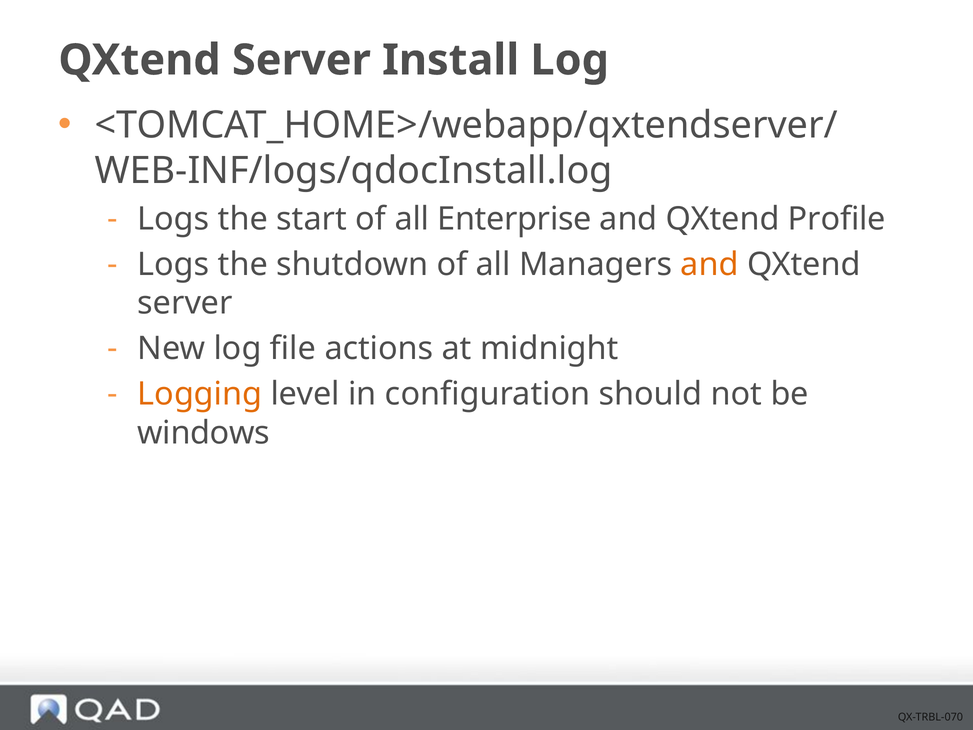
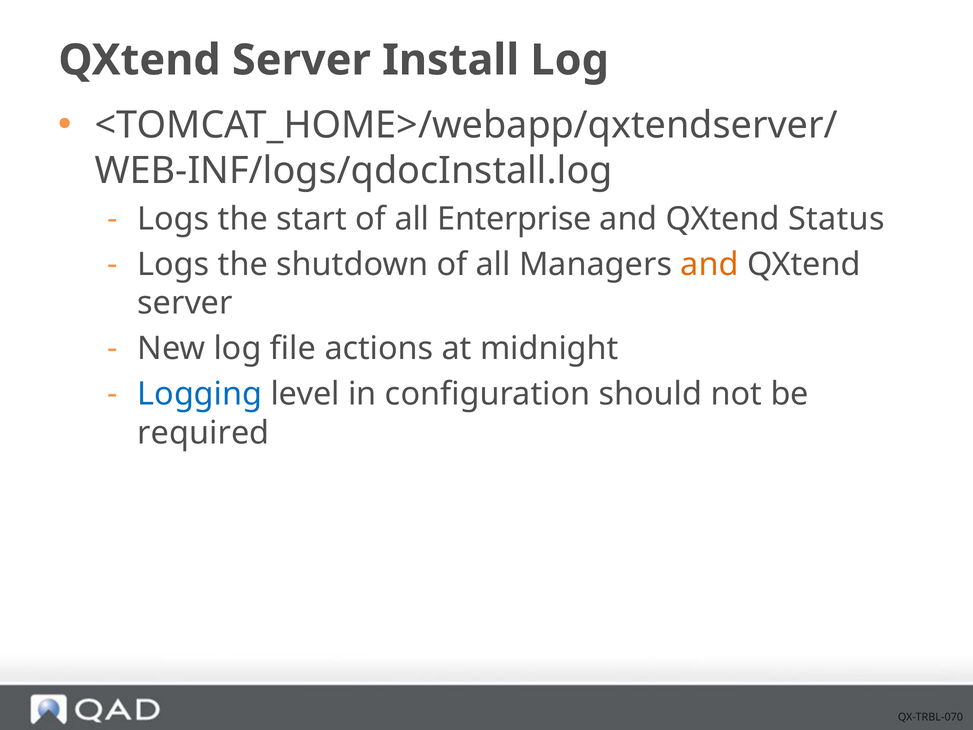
Profile: Profile -> Status
Logging colour: orange -> blue
windows: windows -> required
